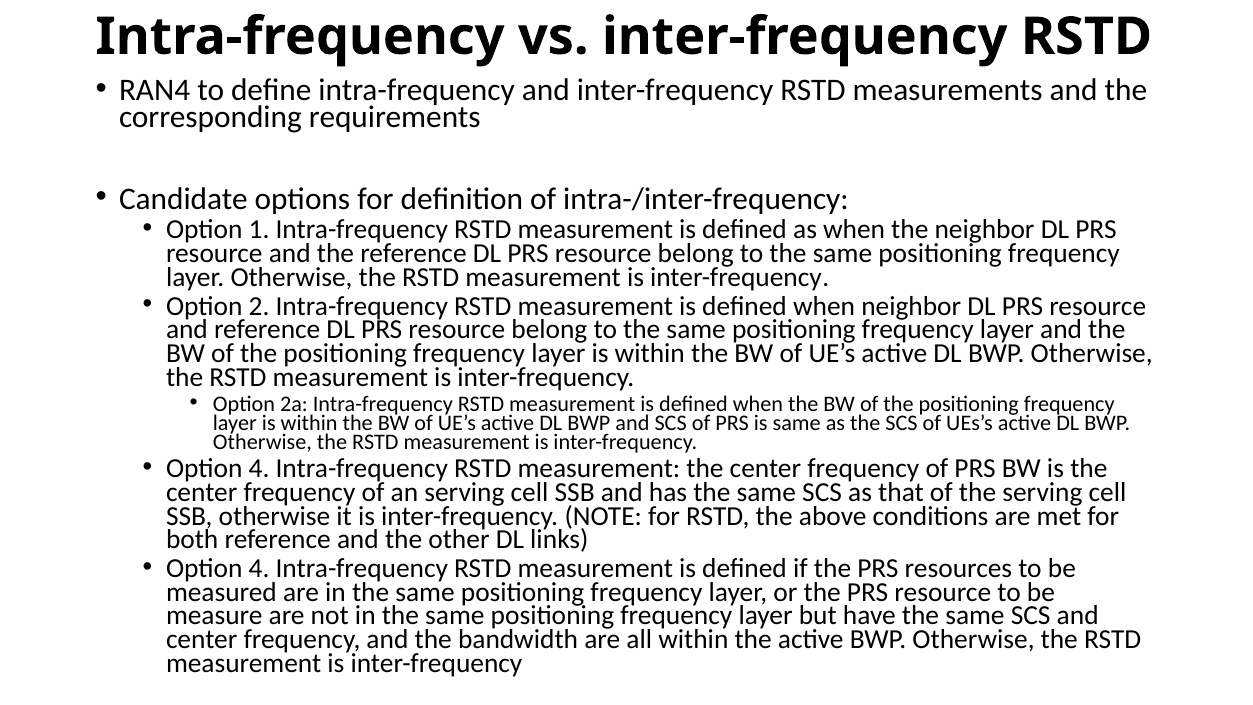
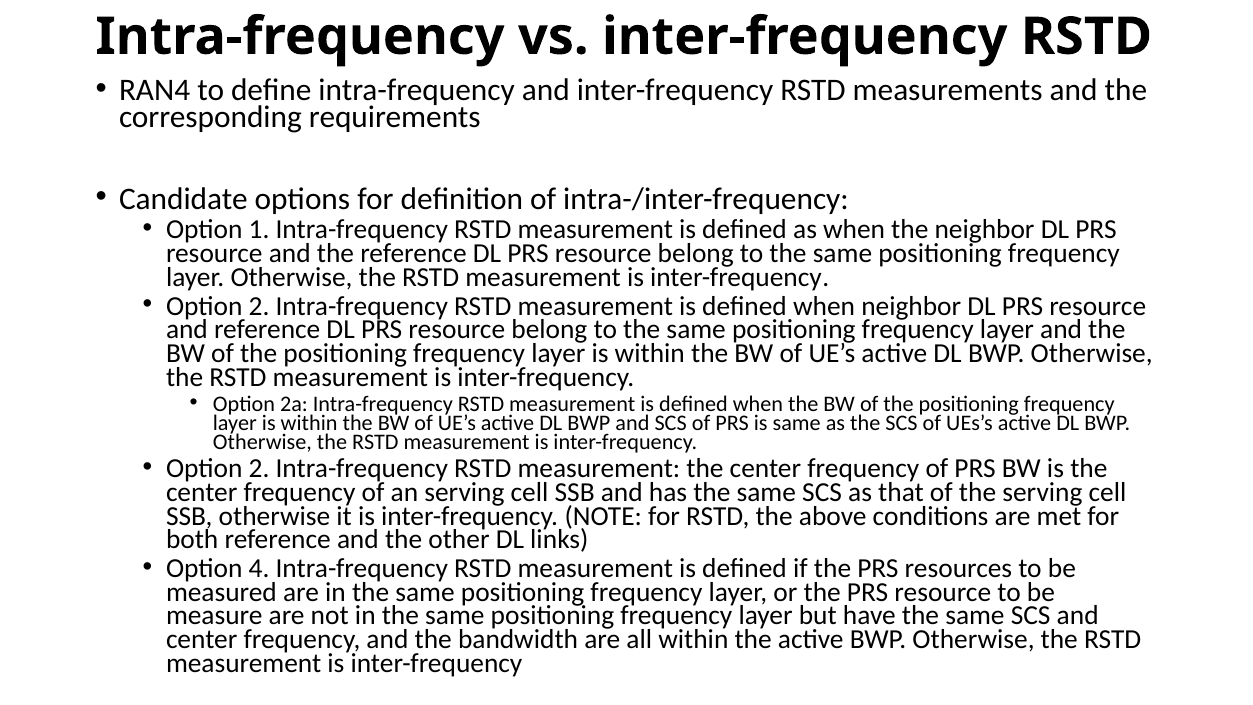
4 at (259, 468): 4 -> 2
